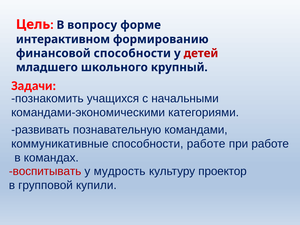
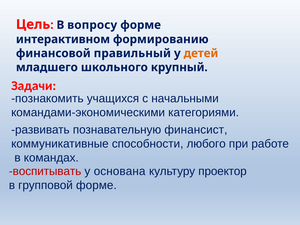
финансовой способности: способности -> правильный
детей colour: red -> orange
командами: командами -> финансист
способности работе: работе -> любого
мудрость: мудрость -> основана
групповой купили: купили -> форме
